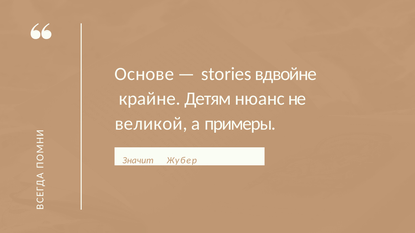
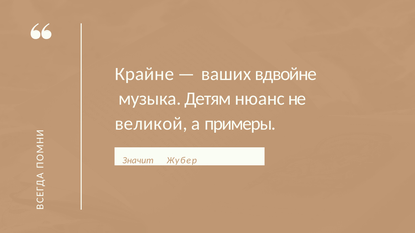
Основе: Основе -> Крайне
stories: stories -> ваших
крайне: крайне -> музыка
